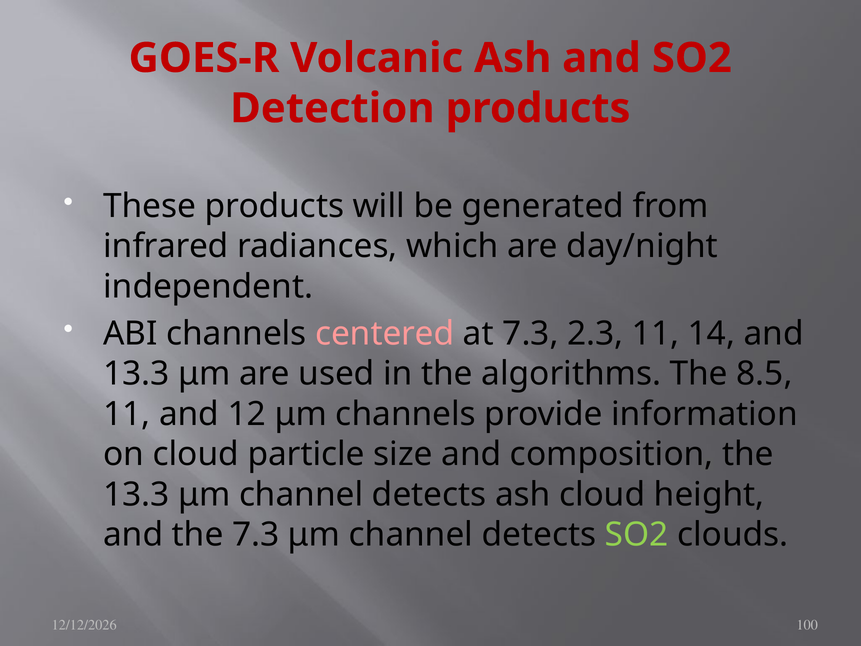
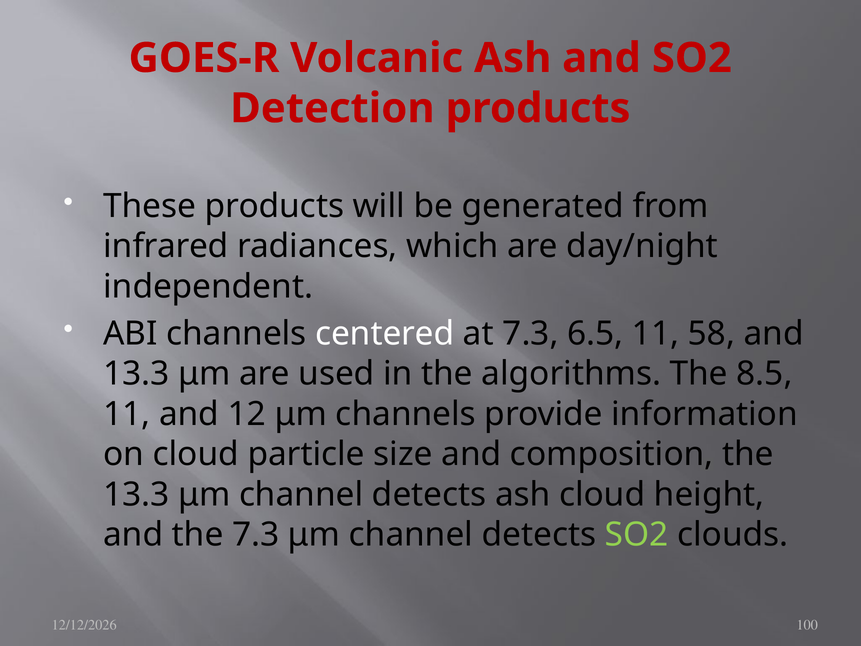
centered colour: pink -> white
2.3: 2.3 -> 6.5
14: 14 -> 58
